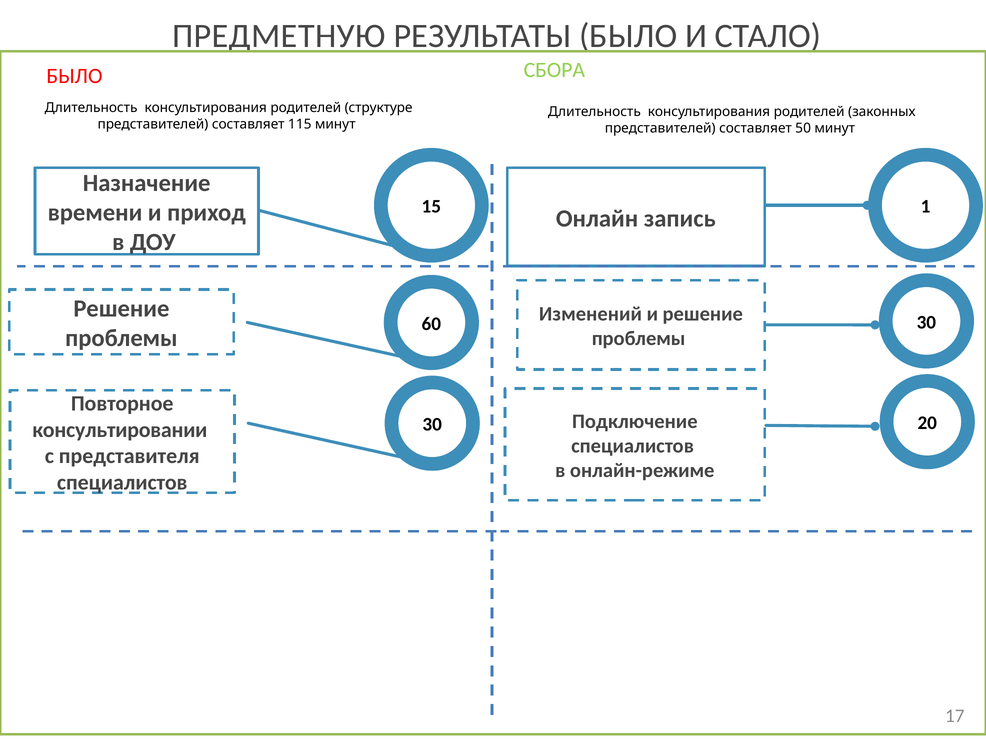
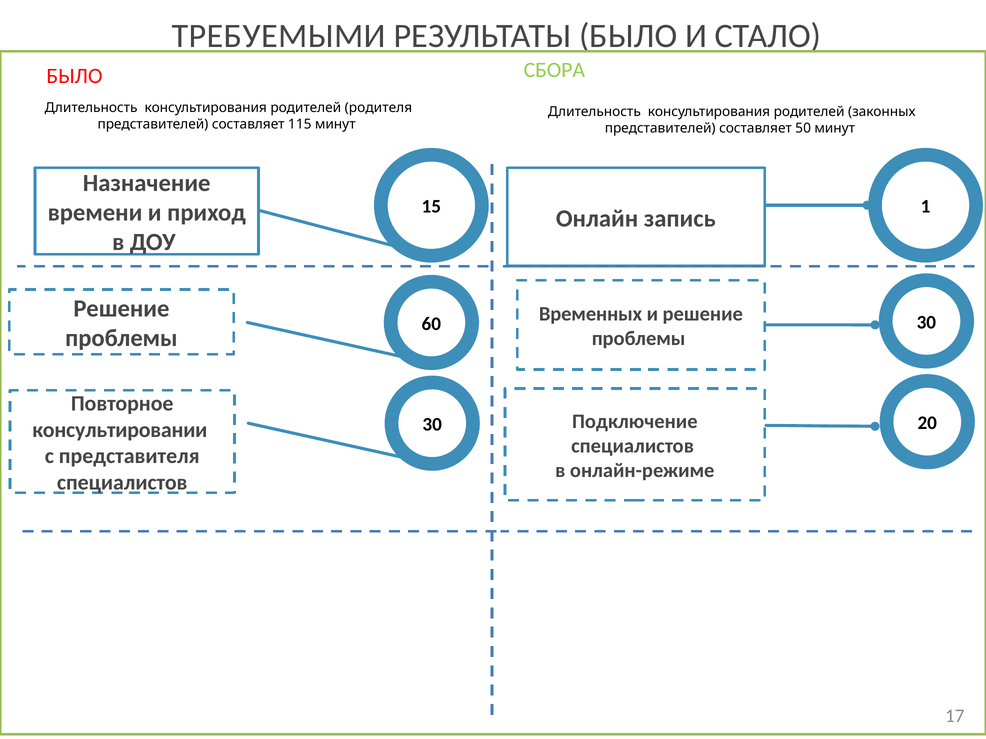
ПРЕДМЕТНУЮ: ПРЕДМЕТНУЮ -> ТРЕБУЕМЫМИ
структуре: структуре -> родителя
Изменений: Изменений -> Временных
